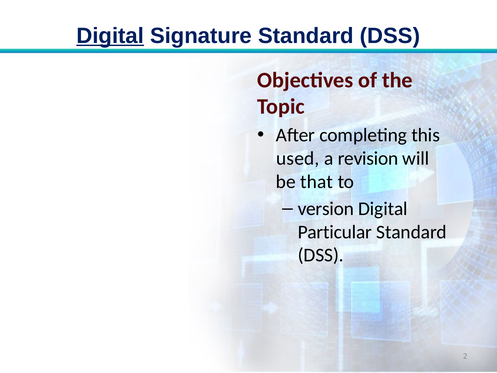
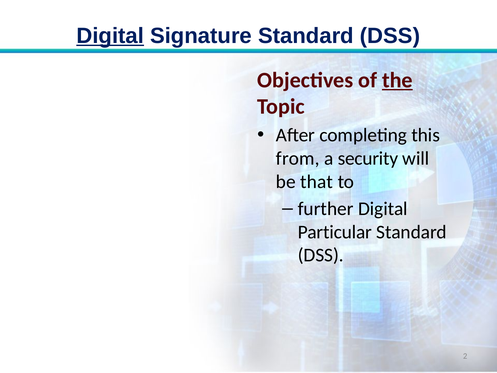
the underline: none -> present
used: used -> from
revision: revision -> security
version: version -> further
